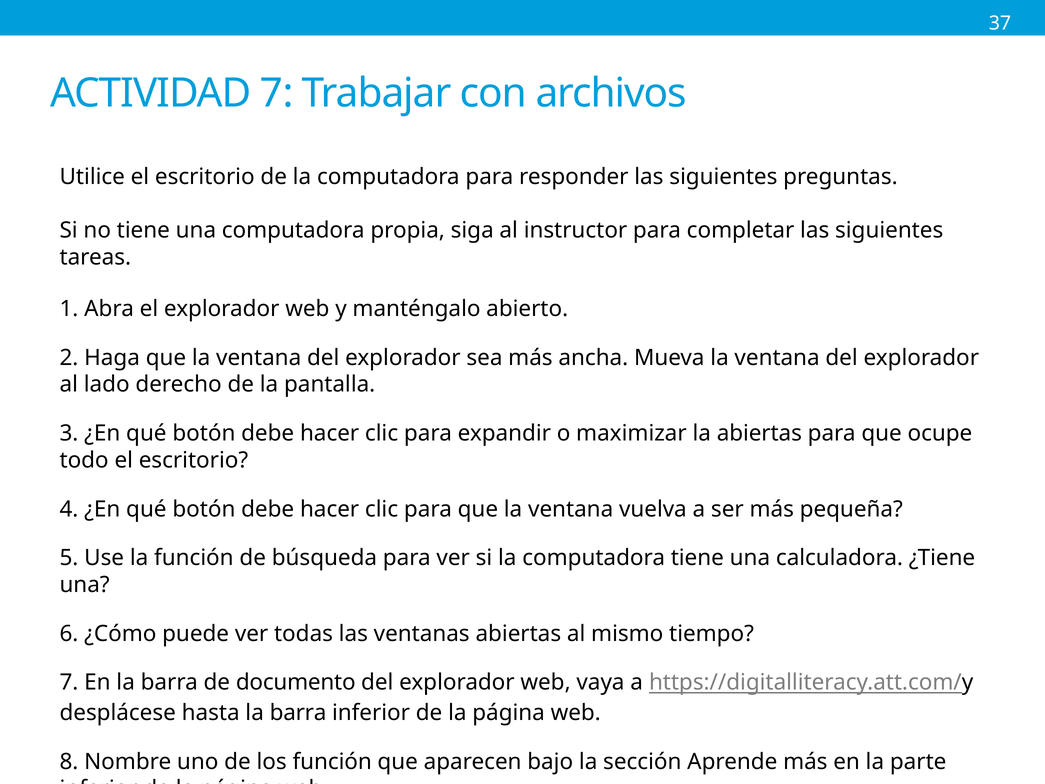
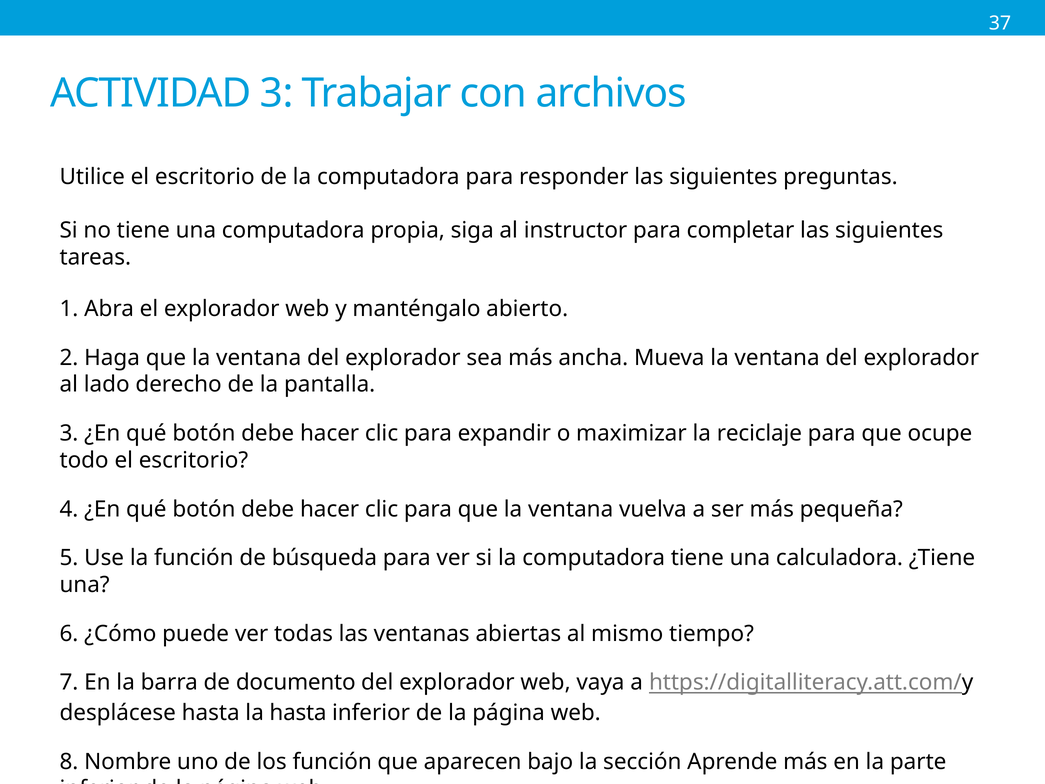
ACTIVIDAD 7: 7 -> 3
la abiertas: abiertas -> reciclaje
hasta la barra: barra -> hasta
